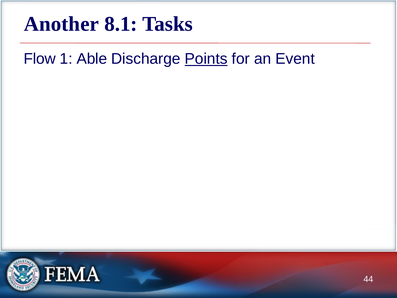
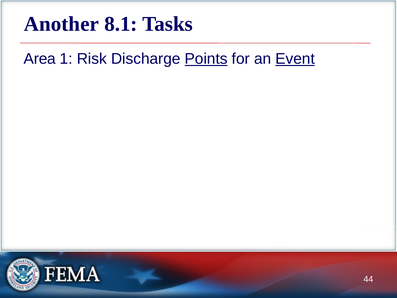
Flow: Flow -> Area
Able: Able -> Risk
Event underline: none -> present
